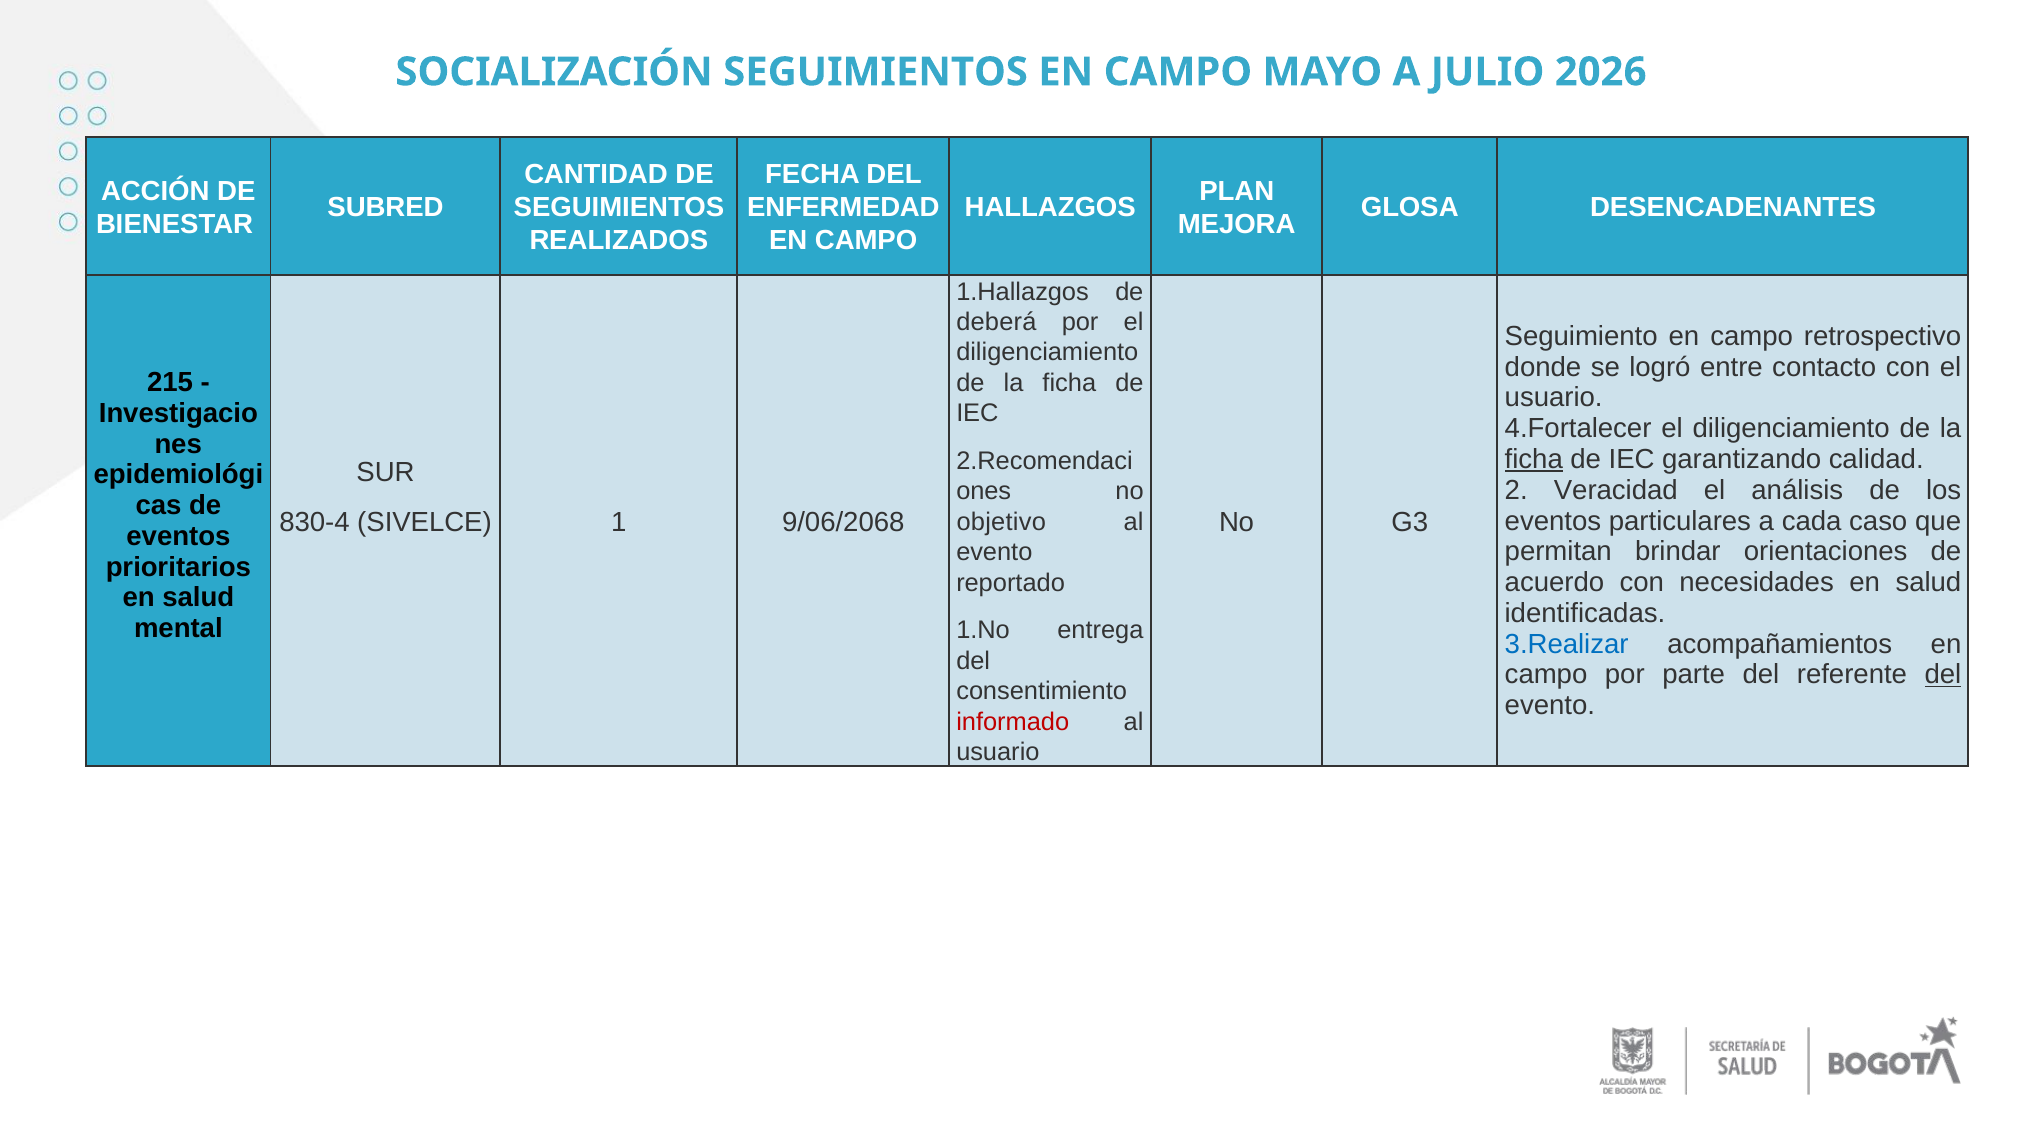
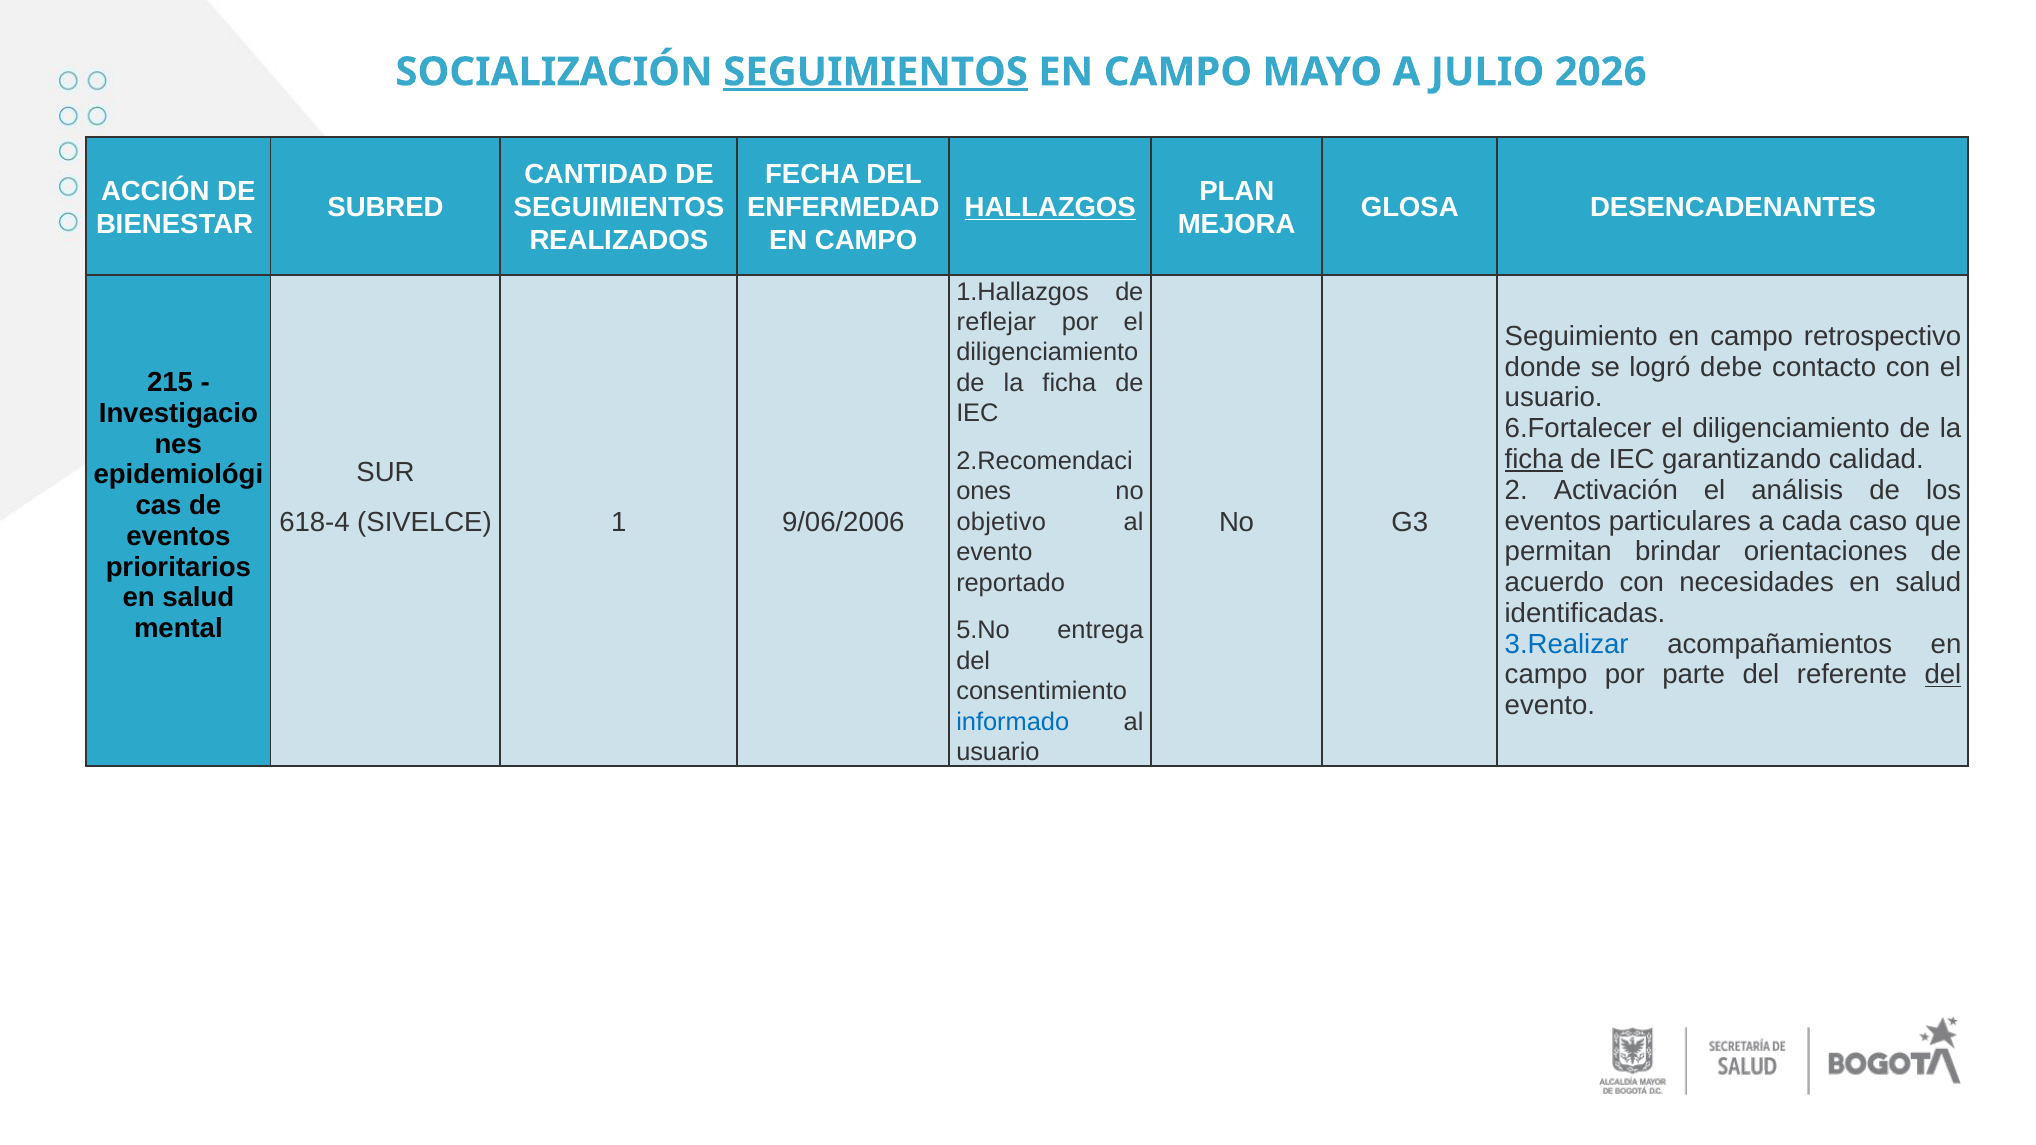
SEGUIMIENTOS at (876, 72) underline: none -> present
HALLAZGOS underline: none -> present
deberá: deberá -> reflejar
entre: entre -> debe
4.Fortalecer: 4.Fortalecer -> 6.Fortalecer
Veracidad: Veracidad -> Activación
830-4: 830-4 -> 618-4
9/06/2068: 9/06/2068 -> 9/06/2006
1.No: 1.No -> 5.No
informado colour: red -> blue
